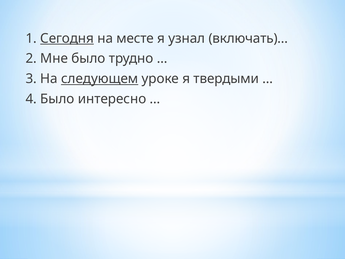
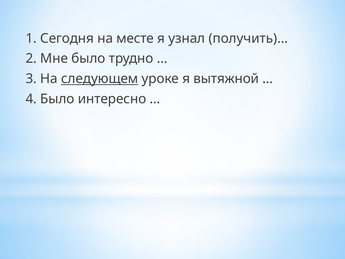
Сегодня underline: present -> none
включать)…: включать)… -> получить)…
твердыми: твердыми -> вытяжной
